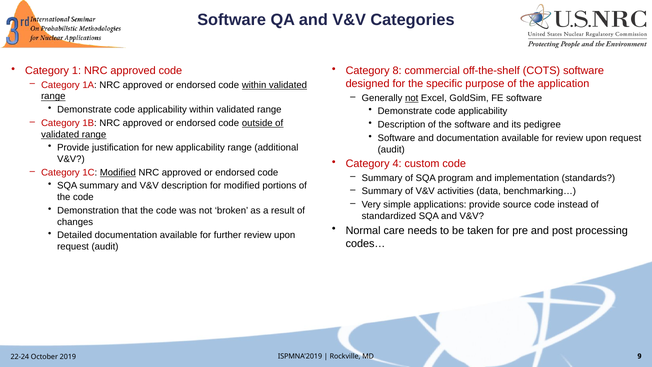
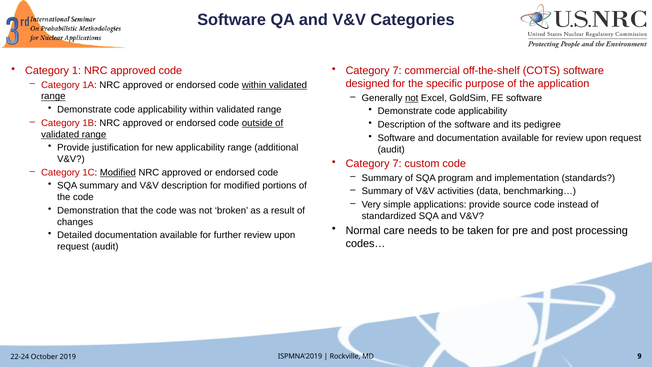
8 at (397, 71): 8 -> 7
4 at (397, 164): 4 -> 7
